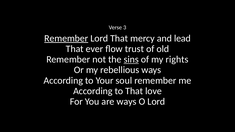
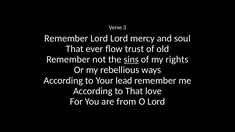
Remember at (66, 38) underline: present -> none
Lord That: That -> Lord
lead: lead -> soul
soul: soul -> lead
are ways: ways -> from
